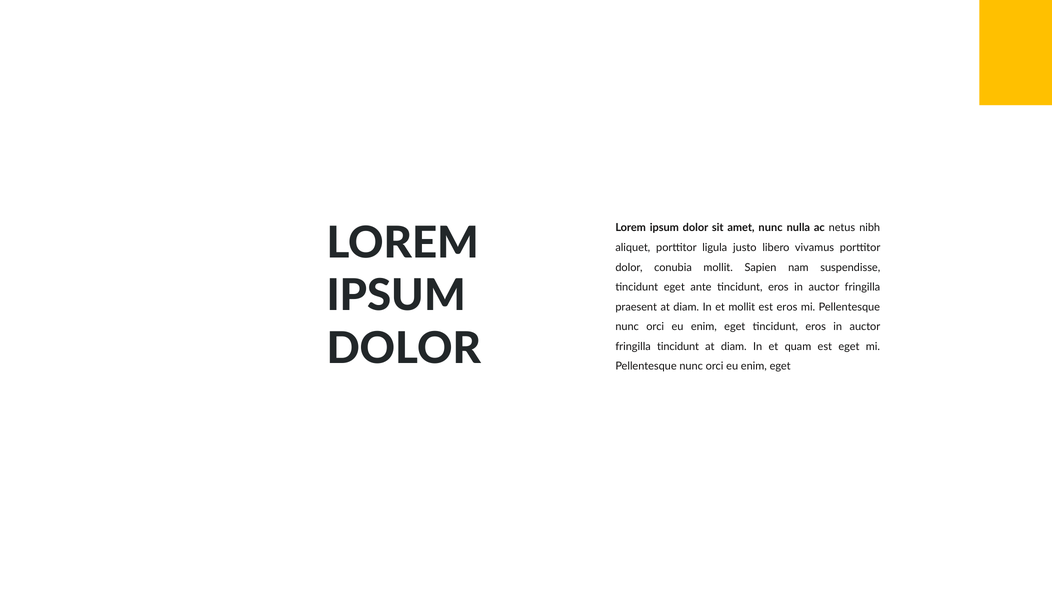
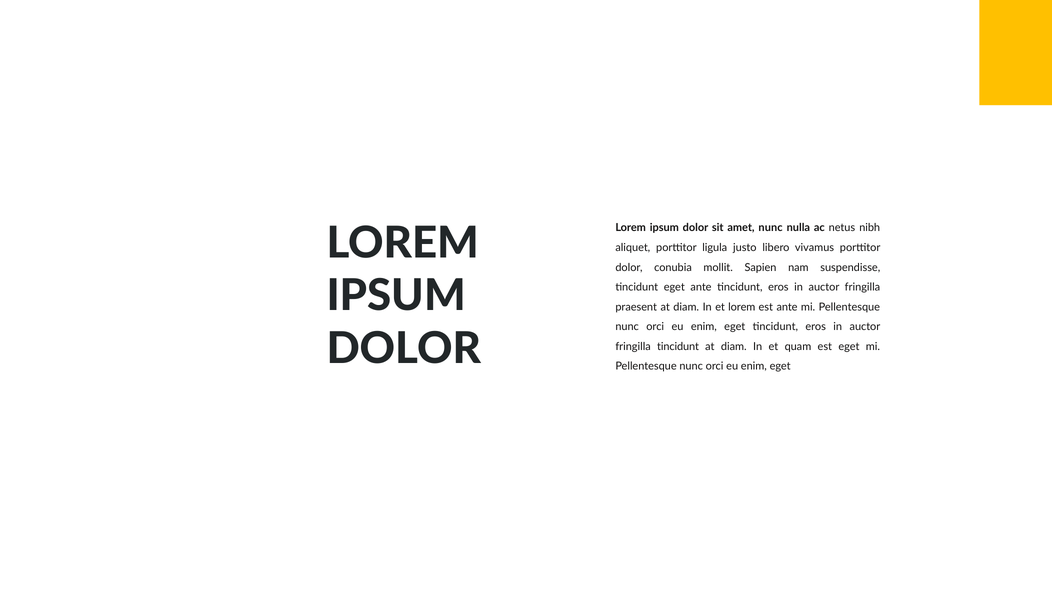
et mollit: mollit -> lorem
est eros: eros -> ante
